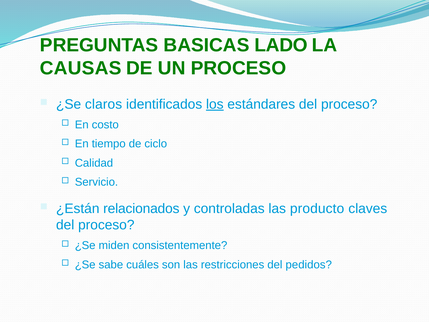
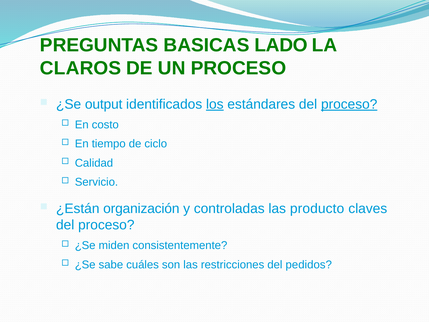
CAUSAS: CAUSAS -> CLAROS
claros: claros -> output
proceso at (349, 104) underline: none -> present
relacionados: relacionados -> organización
